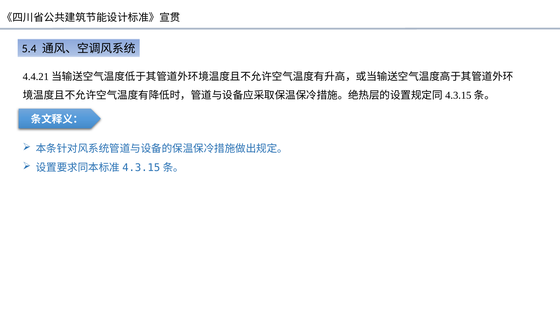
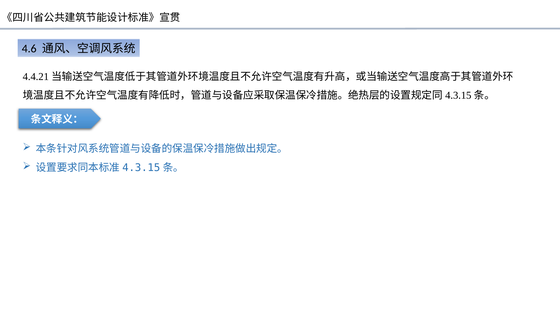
5.4: 5.4 -> 4.6
